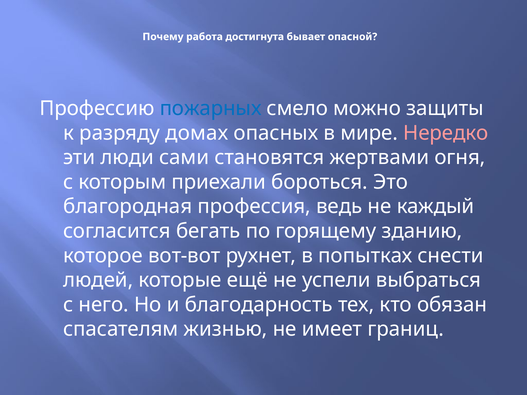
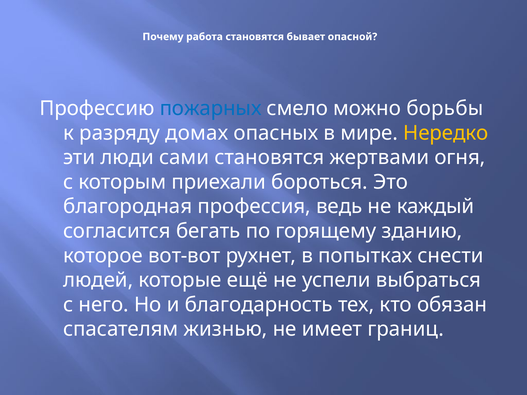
работа достигнута: достигнута -> становятся
защиты: защиты -> борьбы
Нередко colour: pink -> yellow
